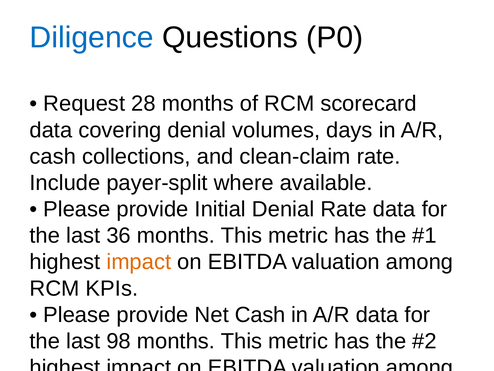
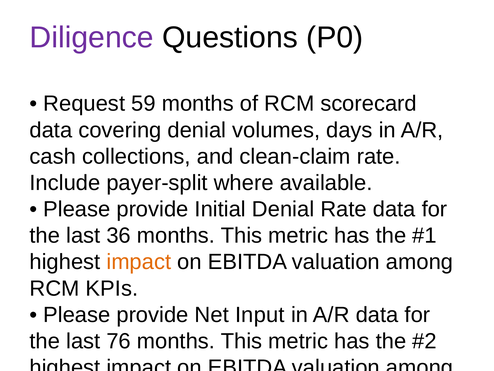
Diligence colour: blue -> purple
28: 28 -> 59
Net Cash: Cash -> Input
98: 98 -> 76
